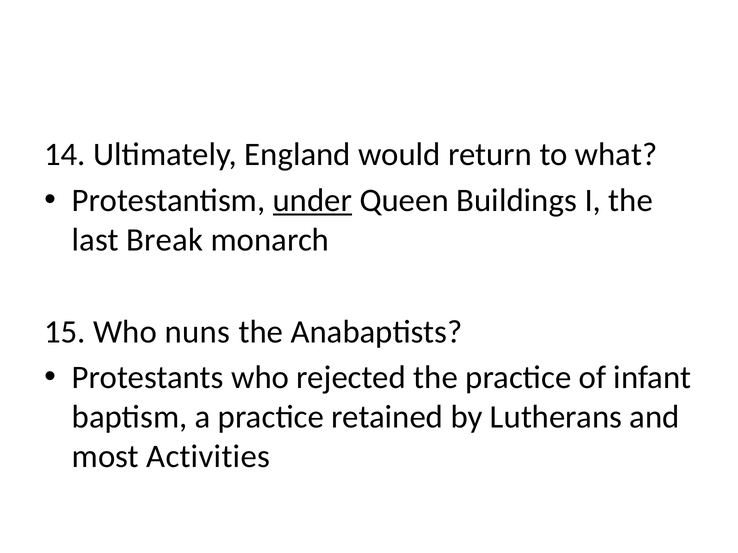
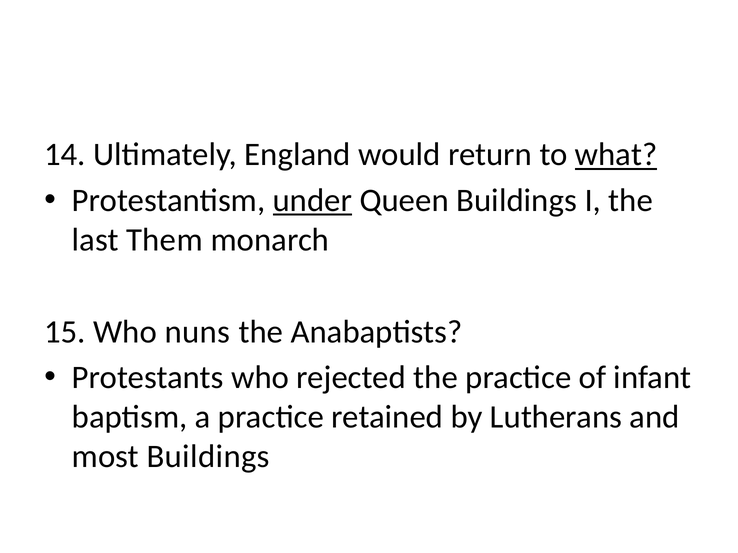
what underline: none -> present
Break: Break -> Them
most Activities: Activities -> Buildings
